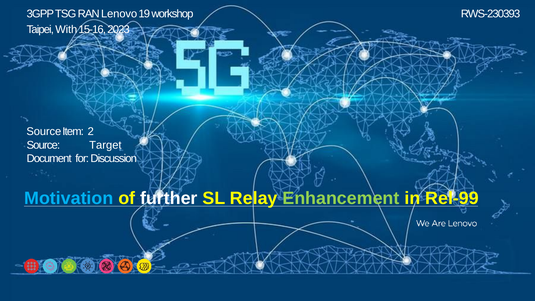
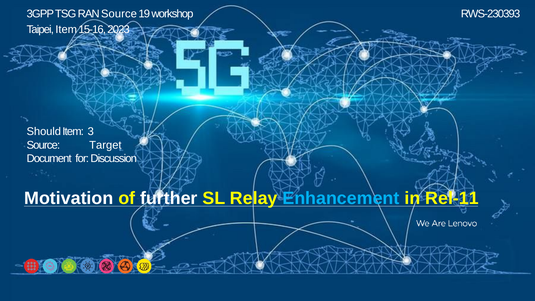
RAN Lenovo: Lenovo -> Source
Taipei With: With -> Item
Source at (44, 132): Source -> Should
2: 2 -> 3
Motivation colour: light blue -> white
Enhancement colour: light green -> light blue
Rel-99: Rel-99 -> Rel-11
